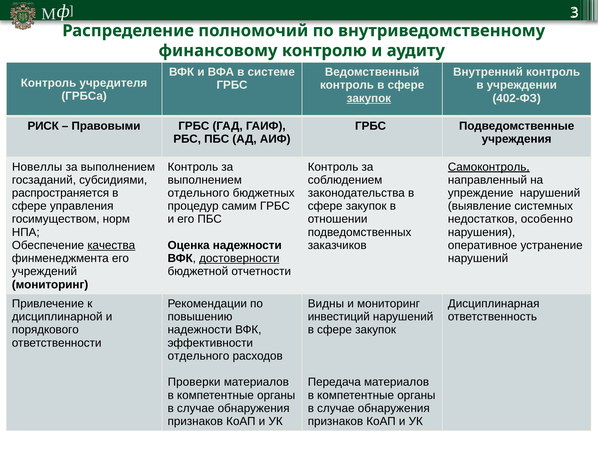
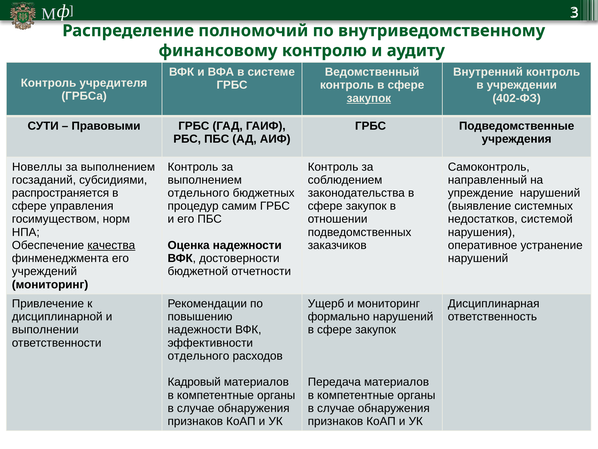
РИСК: РИСК -> СУТИ
Самоконтроль underline: present -> none
особенно: особенно -> системой
достоверности underline: present -> none
Видны: Видны -> Ущерб
инвестиций: инвестиций -> формально
порядкового: порядкового -> выполнении
Проверки: Проверки -> Кадровый
